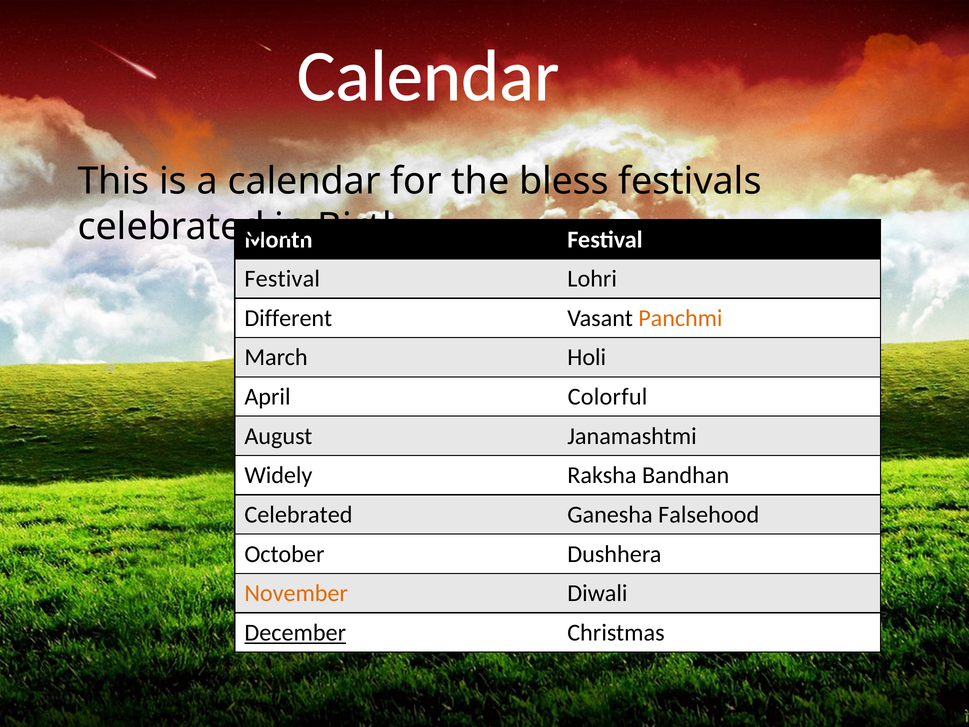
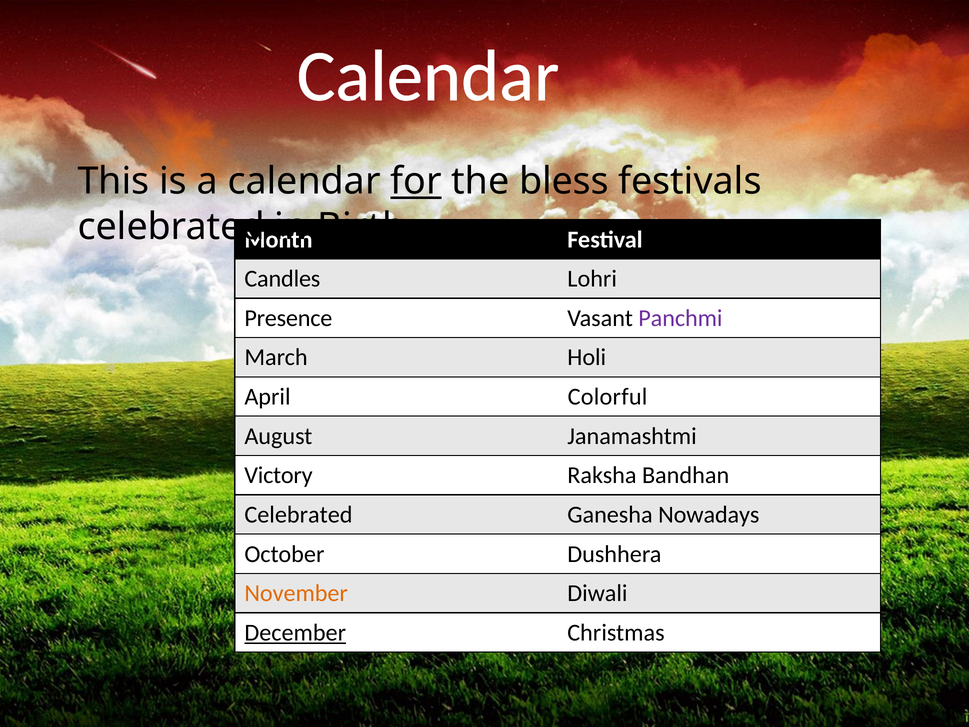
for underline: none -> present
Festival at (282, 279): Festival -> Candles
Different: Different -> Presence
Panchmi colour: orange -> purple
Widely: Widely -> Victory
Falsehood: Falsehood -> Nowadays
